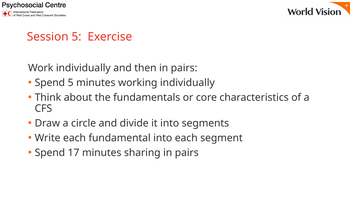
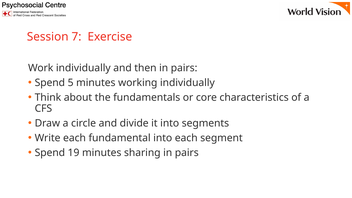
Session 5: 5 -> 7
17: 17 -> 19
